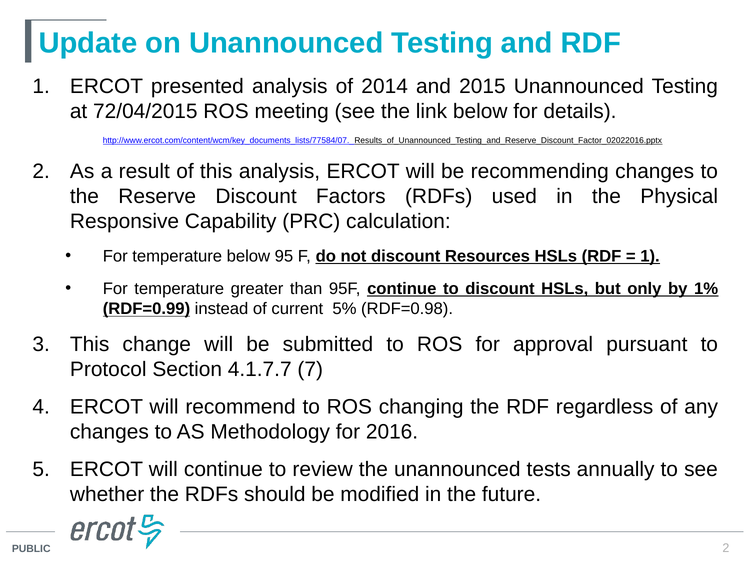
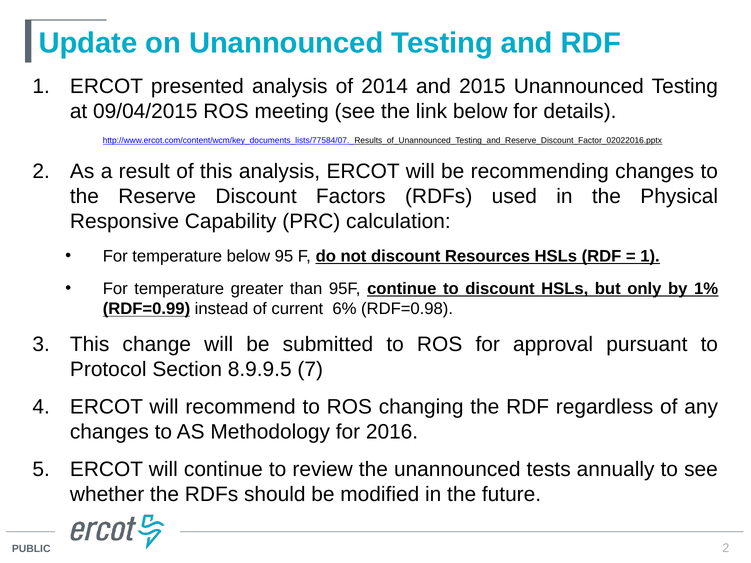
72/04/2015: 72/04/2015 -> 09/04/2015
5%: 5% -> 6%
4.1.7.7: 4.1.7.7 -> 8.9.9.5
